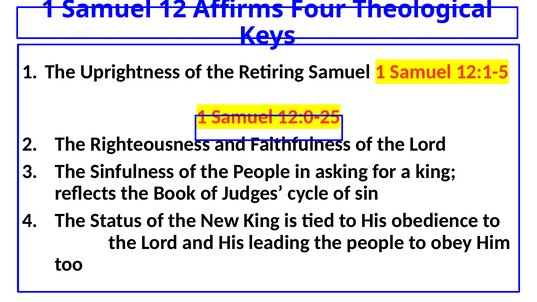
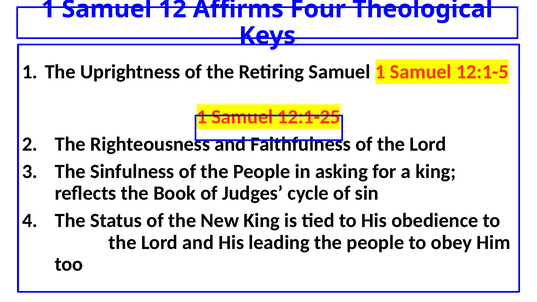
12:0-25: 12:0-25 -> 12:1-25
